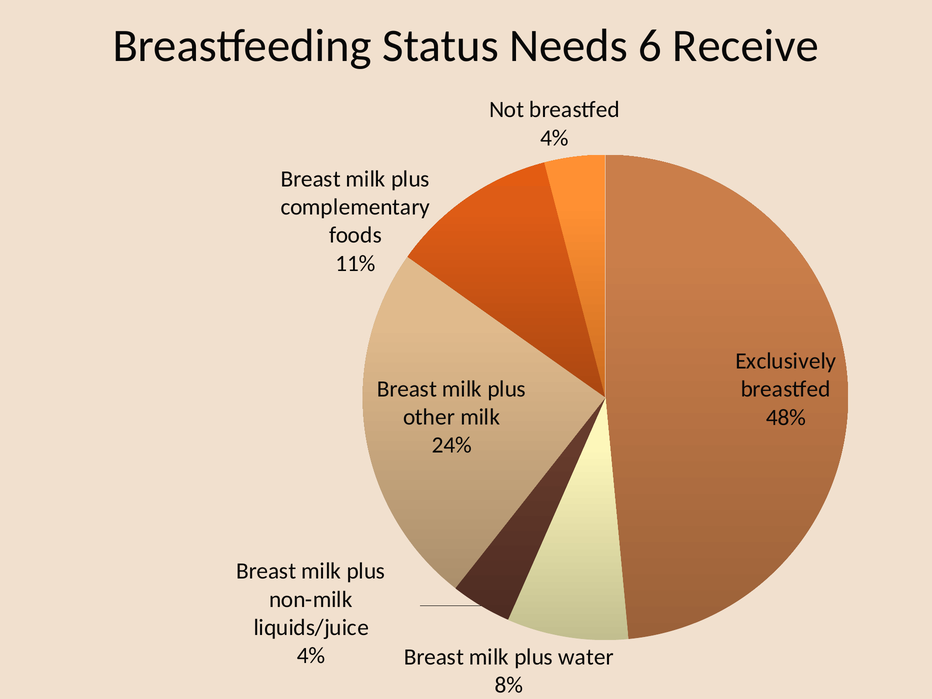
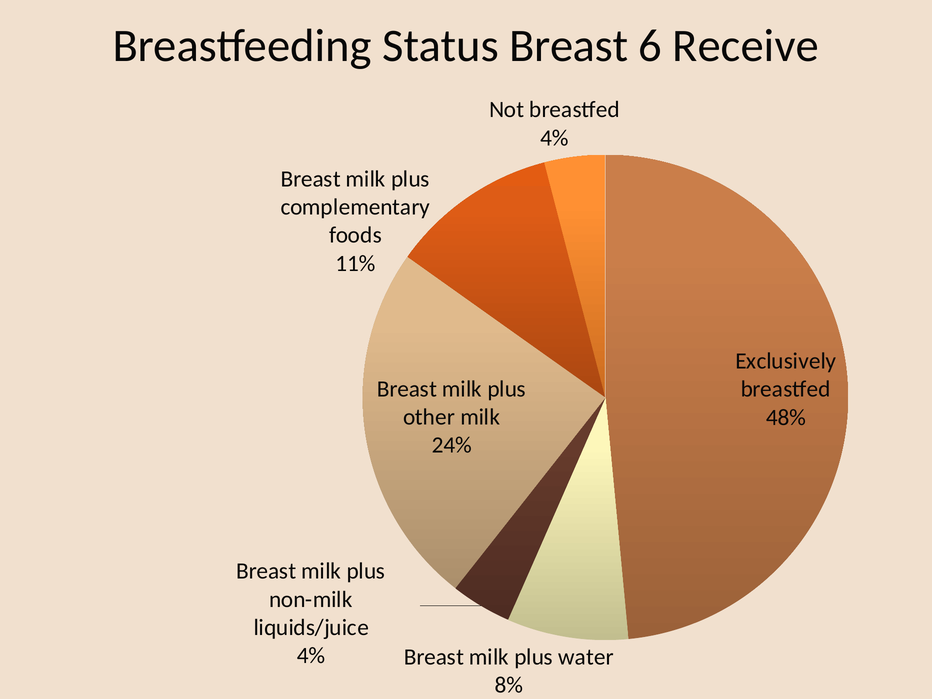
Status Needs: Needs -> Breast
